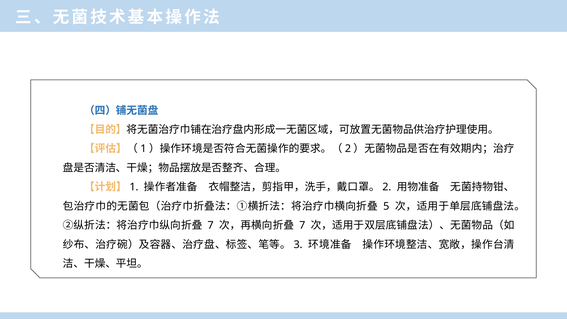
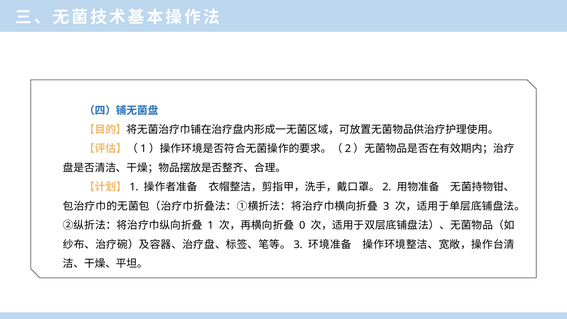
5 at (386, 206): 5 -> 3
7 at (211, 225): 7 -> 1
7 at (302, 225): 7 -> 0
